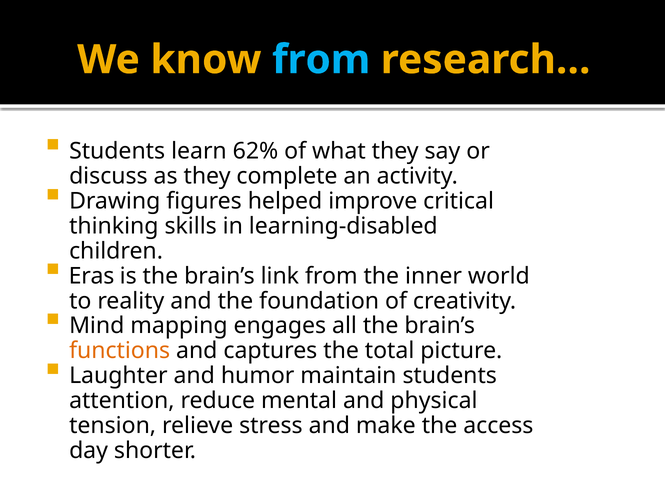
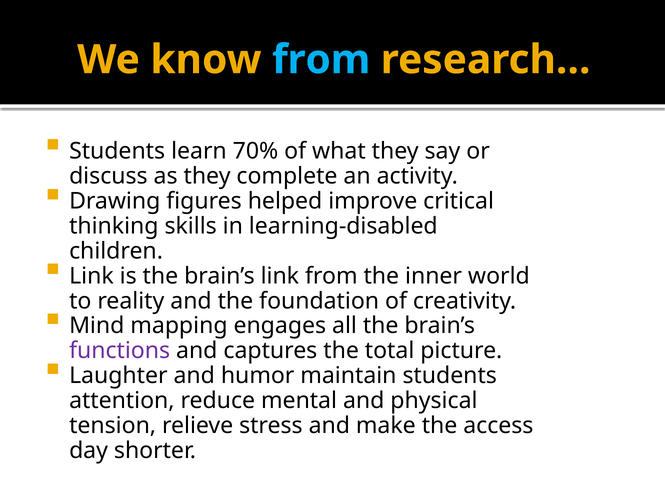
62%: 62% -> 70%
Eras at (92, 276): Eras -> Link
functions colour: orange -> purple
